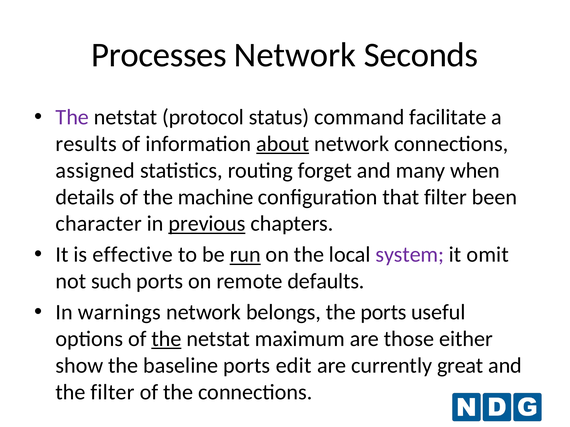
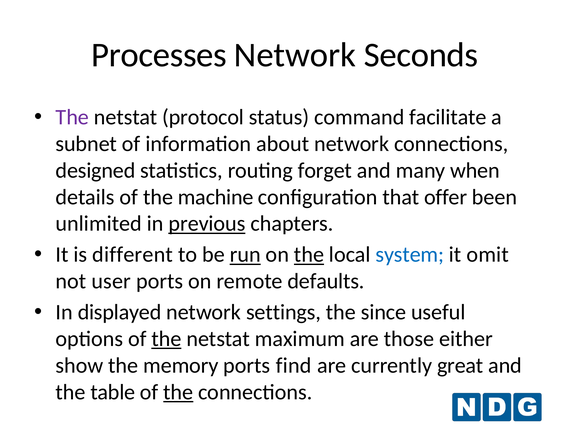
results: results -> subnet
about underline: present -> none
assigned: assigned -> designed
that filter: filter -> offer
character: character -> unlimited
effective: effective -> different
the at (309, 255) underline: none -> present
system colour: purple -> blue
such: such -> user
warnings: warnings -> displayed
belongs: belongs -> settings
the ports: ports -> since
baseline: baseline -> memory
edit: edit -> find
the filter: filter -> table
the at (178, 392) underline: none -> present
